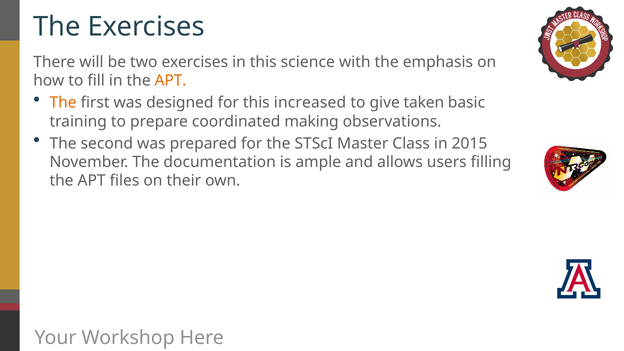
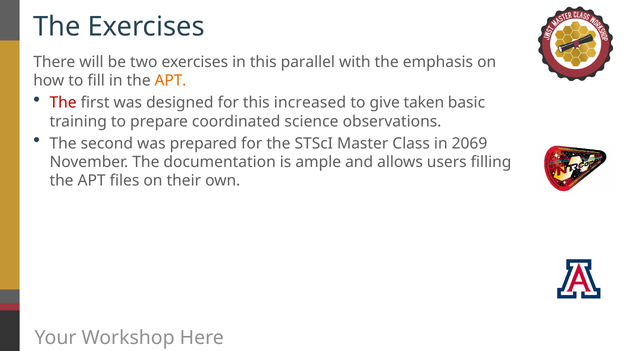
science: science -> parallel
The at (63, 103) colour: orange -> red
making: making -> science
2015: 2015 -> 2069
